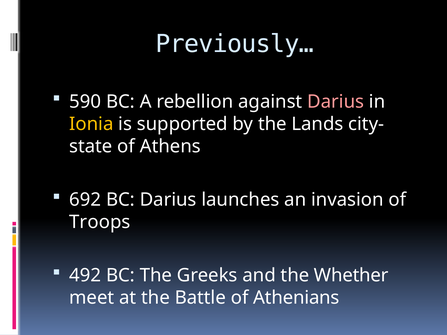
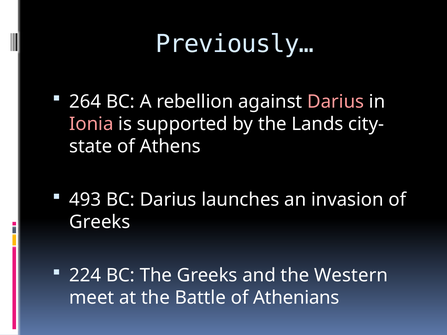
590: 590 -> 264
Ionia colour: yellow -> pink
692: 692 -> 493
Troops at (100, 222): Troops -> Greeks
492: 492 -> 224
Whether: Whether -> Western
